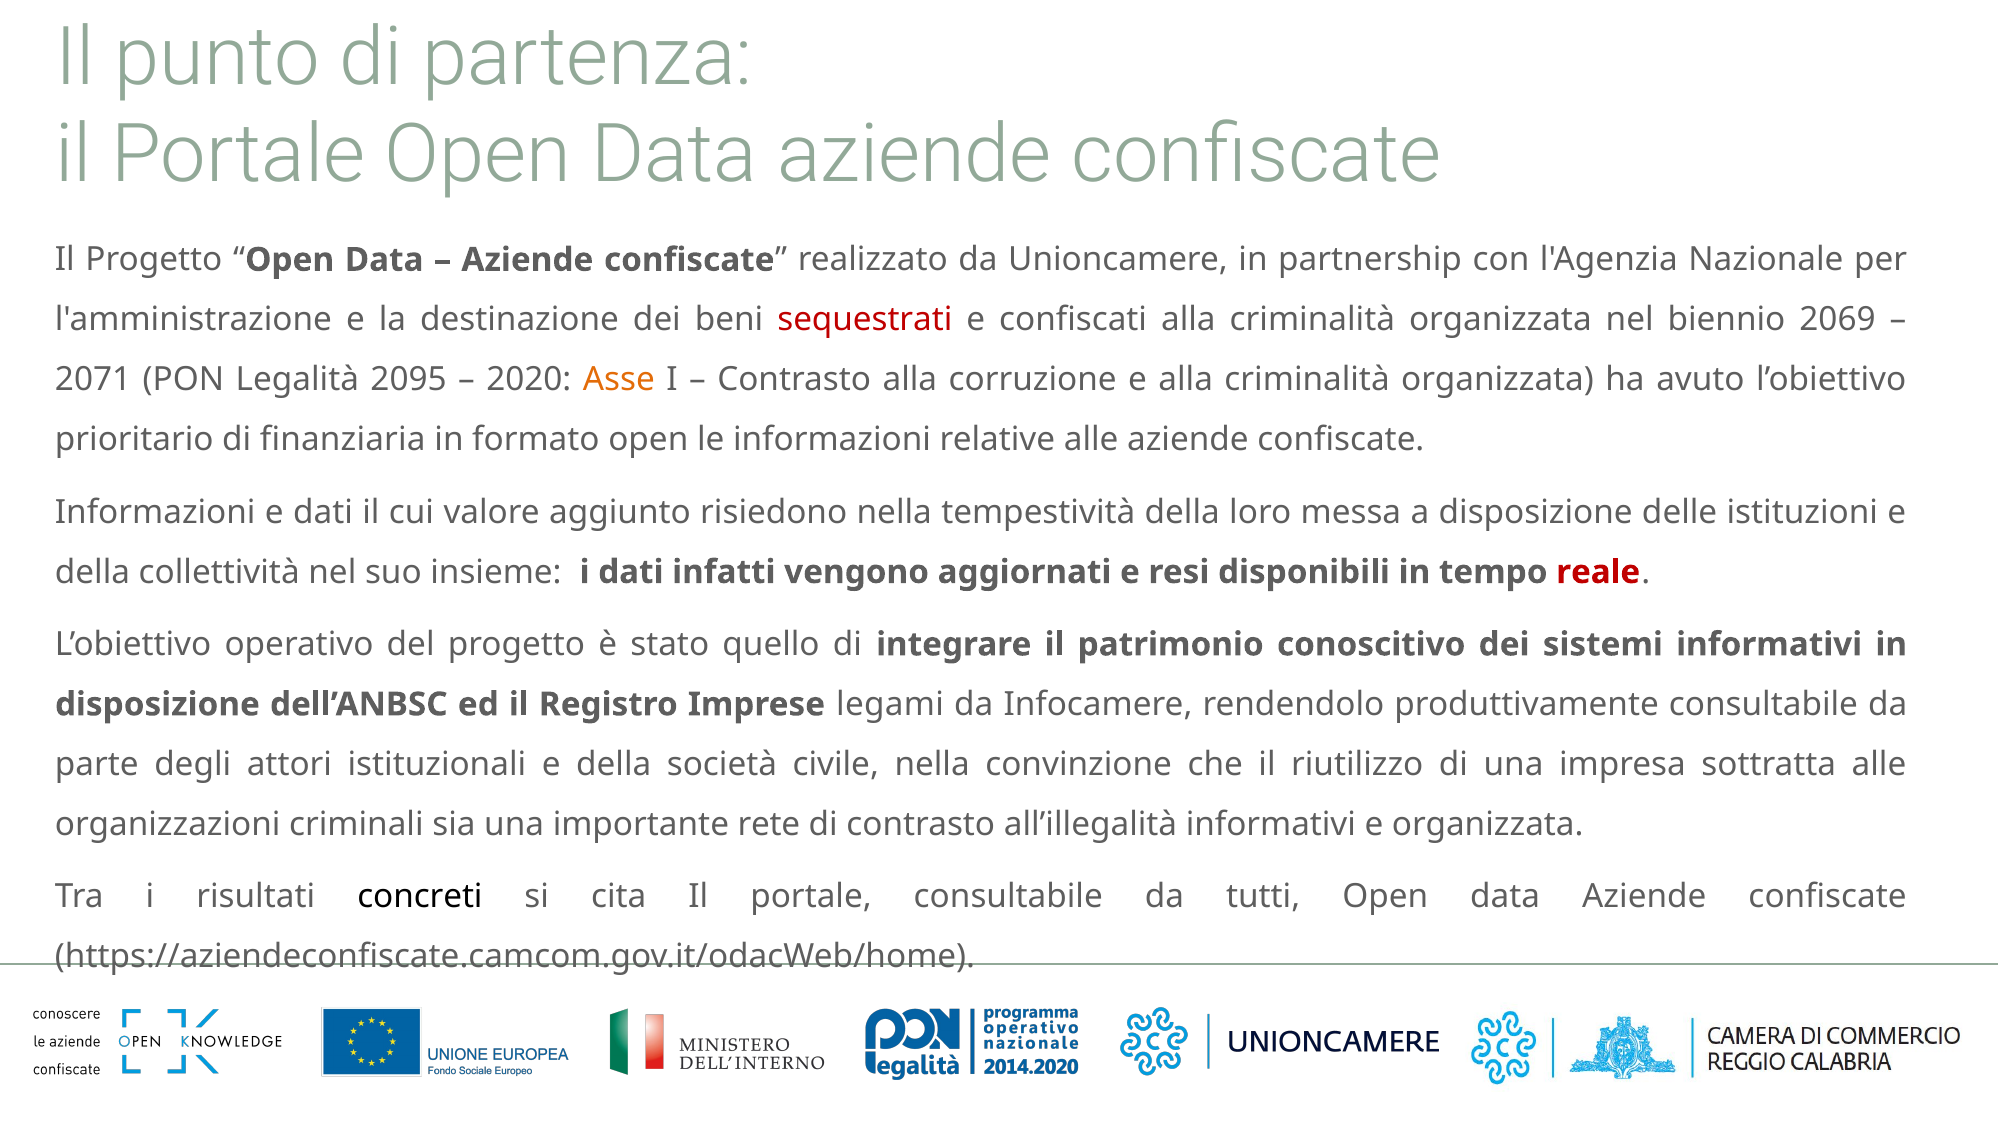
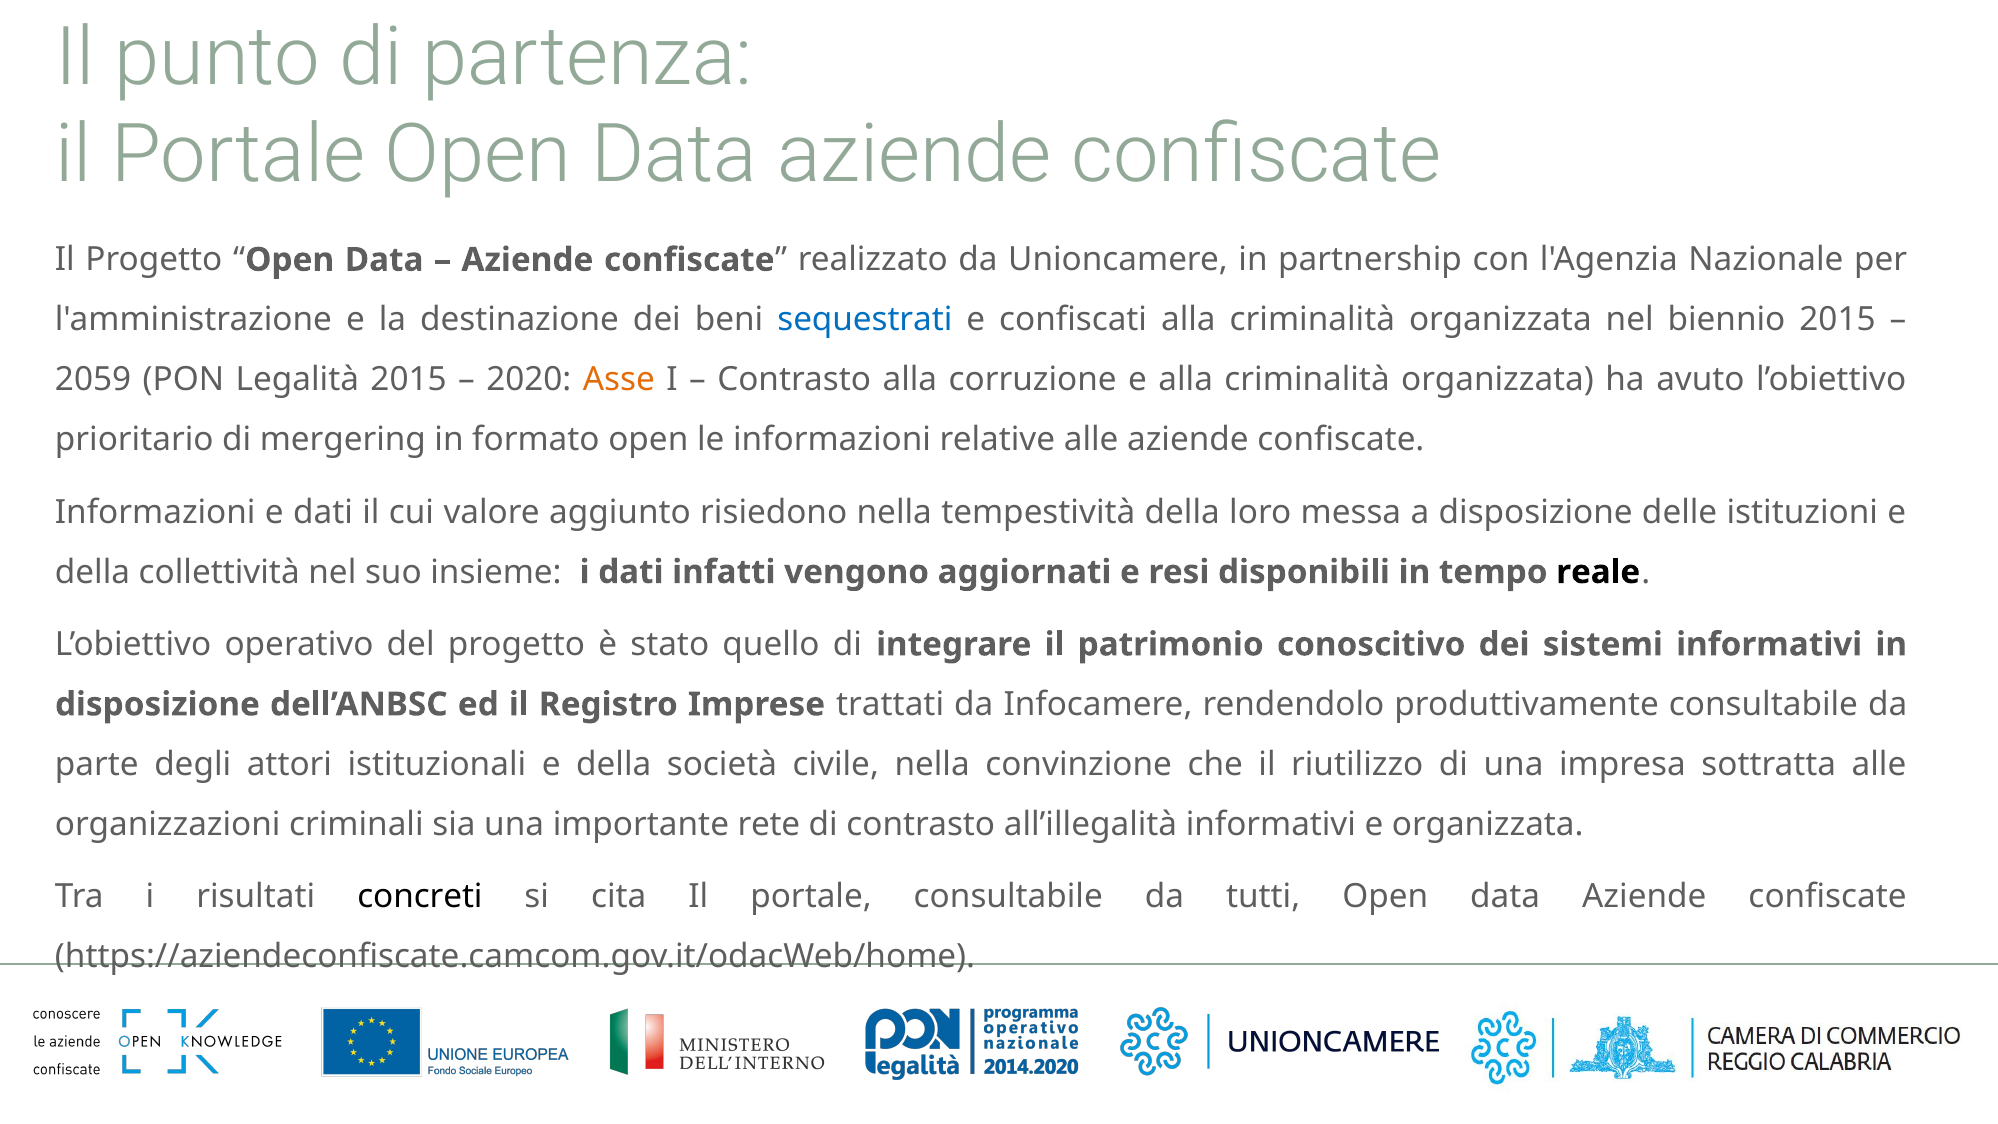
sequestrati colour: red -> blue
biennio 2069: 2069 -> 2015
2071: 2071 -> 2059
Legalità 2095: 2095 -> 2015
finanziaria: finanziaria -> mergering
reale colour: red -> black
legami: legami -> trattati
